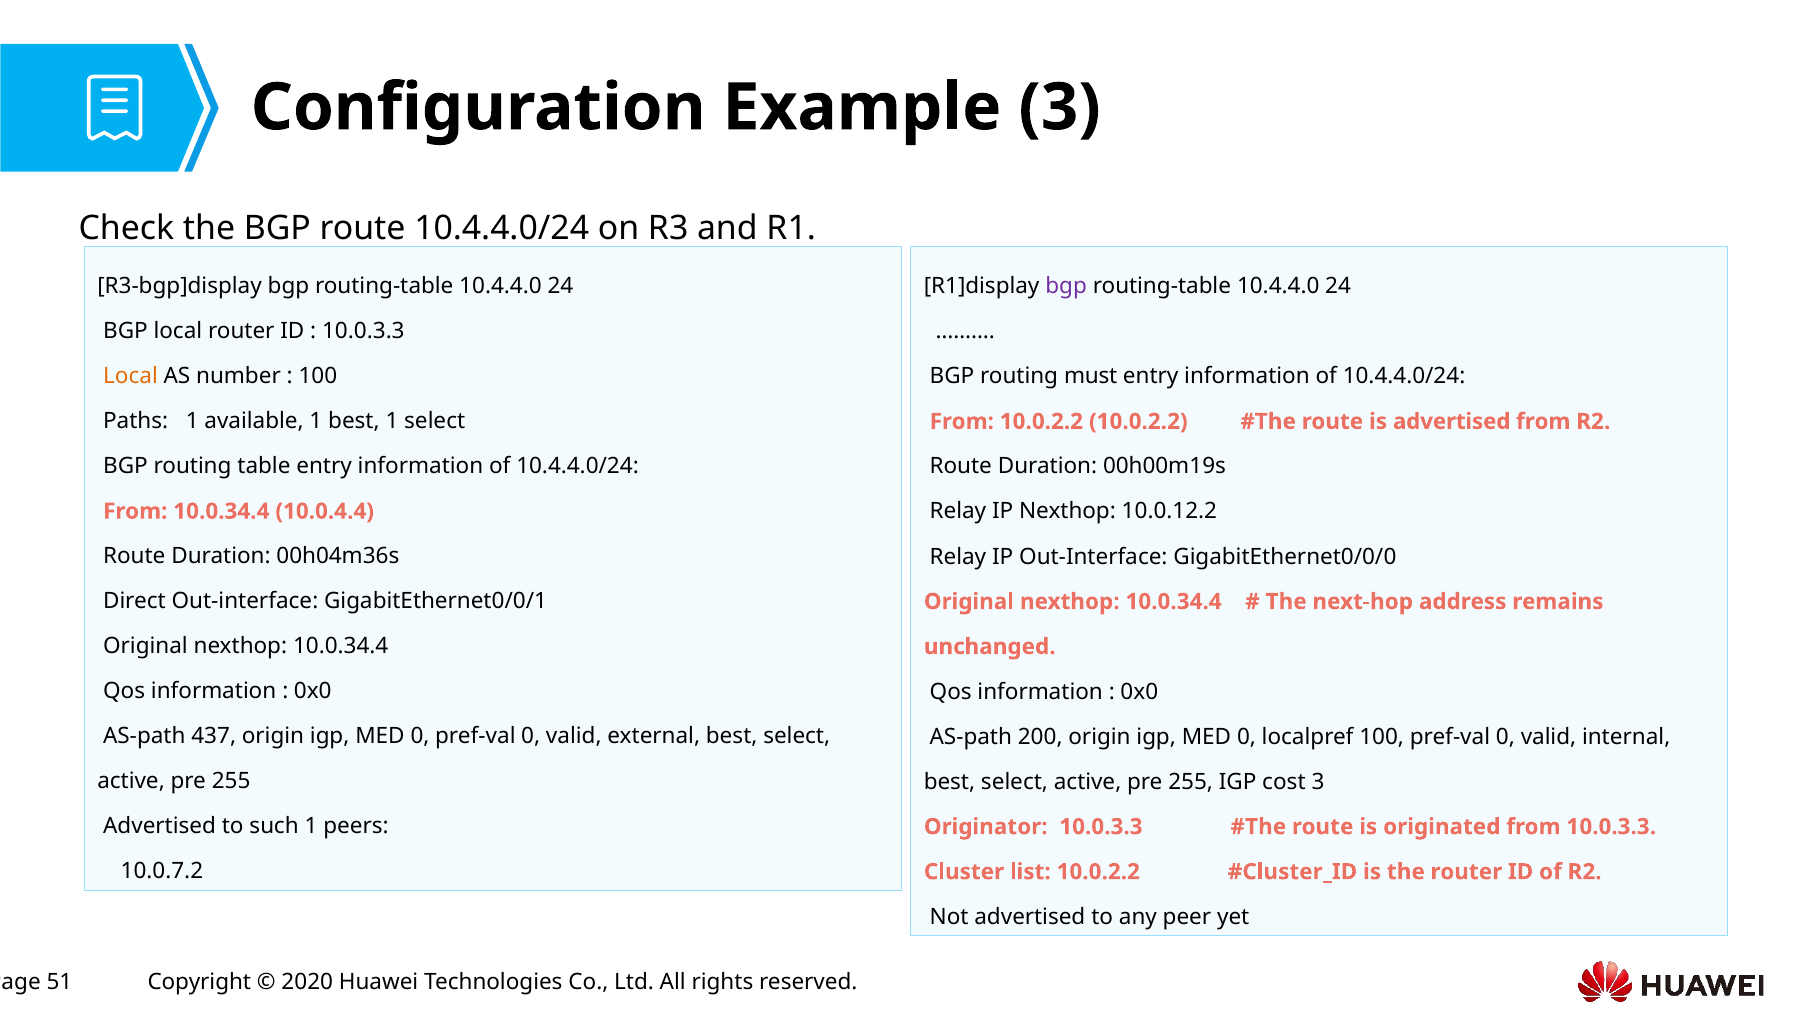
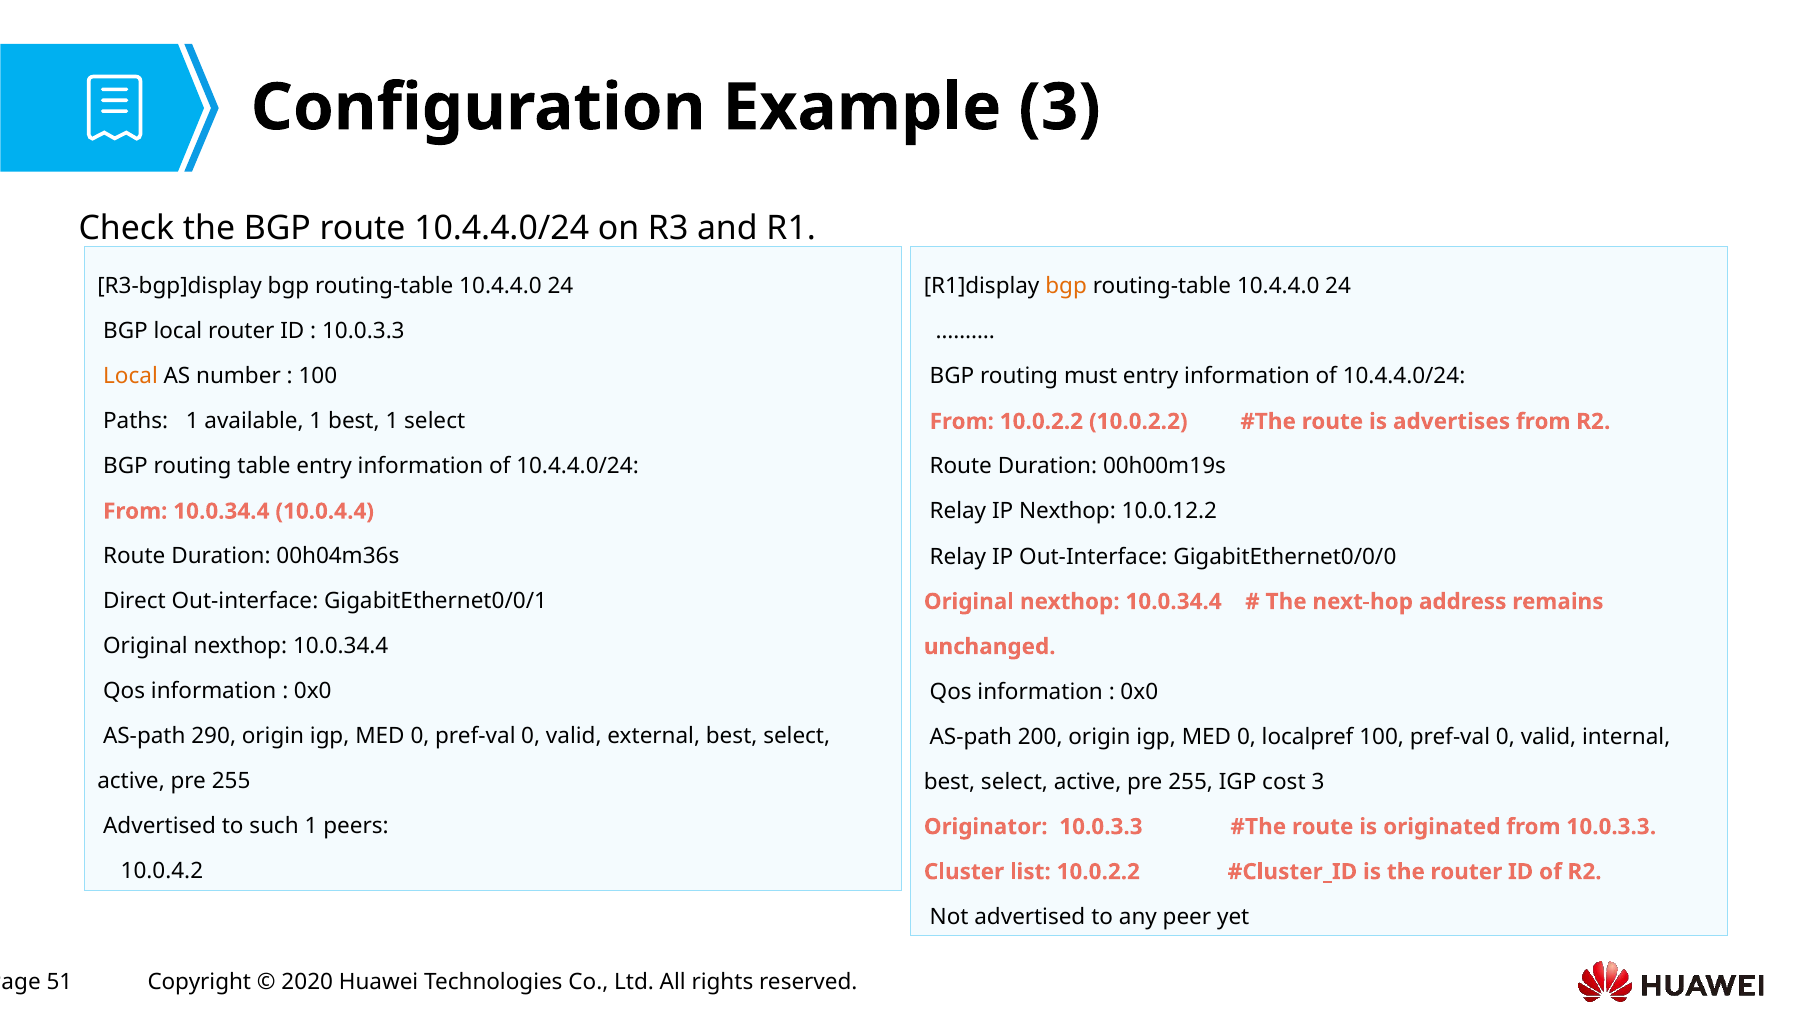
bgp at (1066, 286) colour: purple -> orange
is advertised: advertised -> advertises
437: 437 -> 290
10.0.7.2: 10.0.7.2 -> 10.0.4.2
